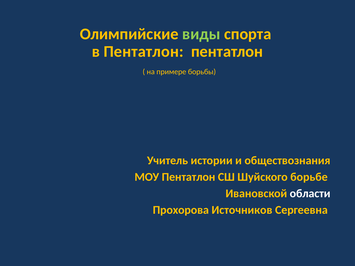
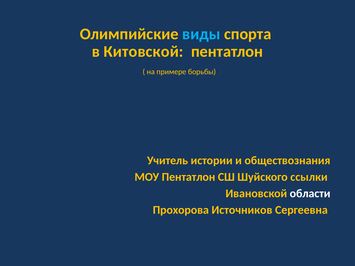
виды colour: light green -> light blue
в Пентатлон: Пентатлон -> Китовской
борьбе: борьбе -> ссылки
